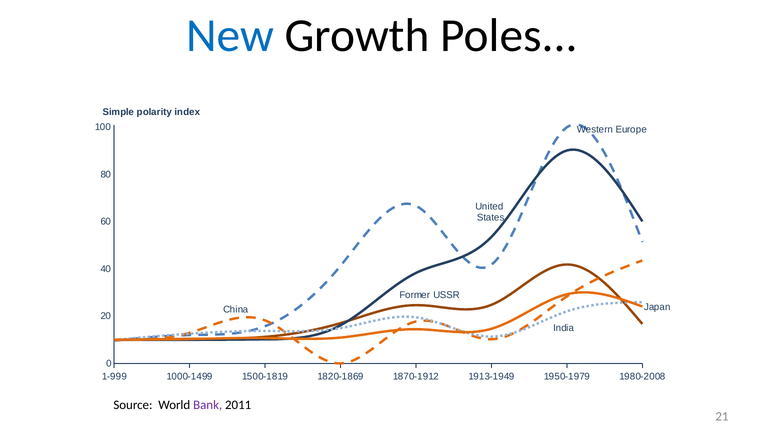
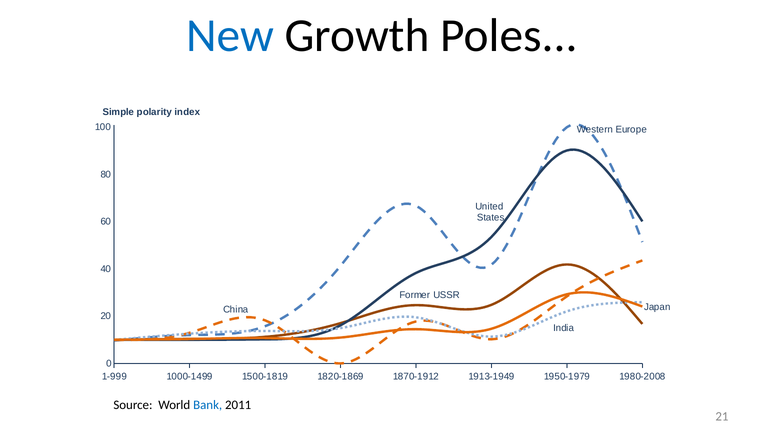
Bank colour: purple -> blue
